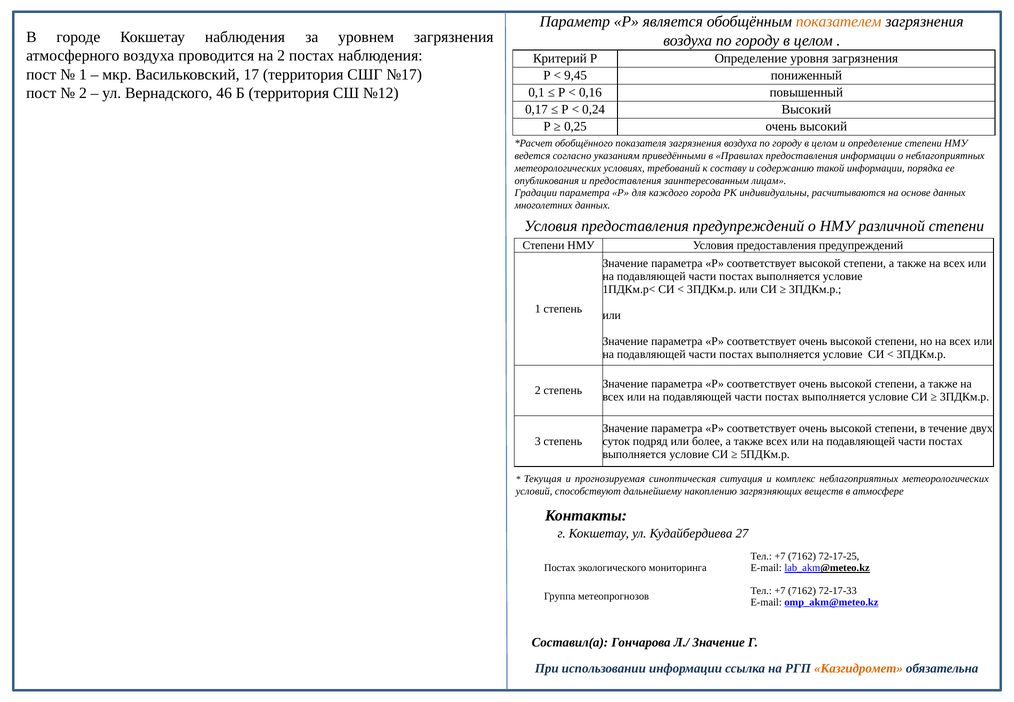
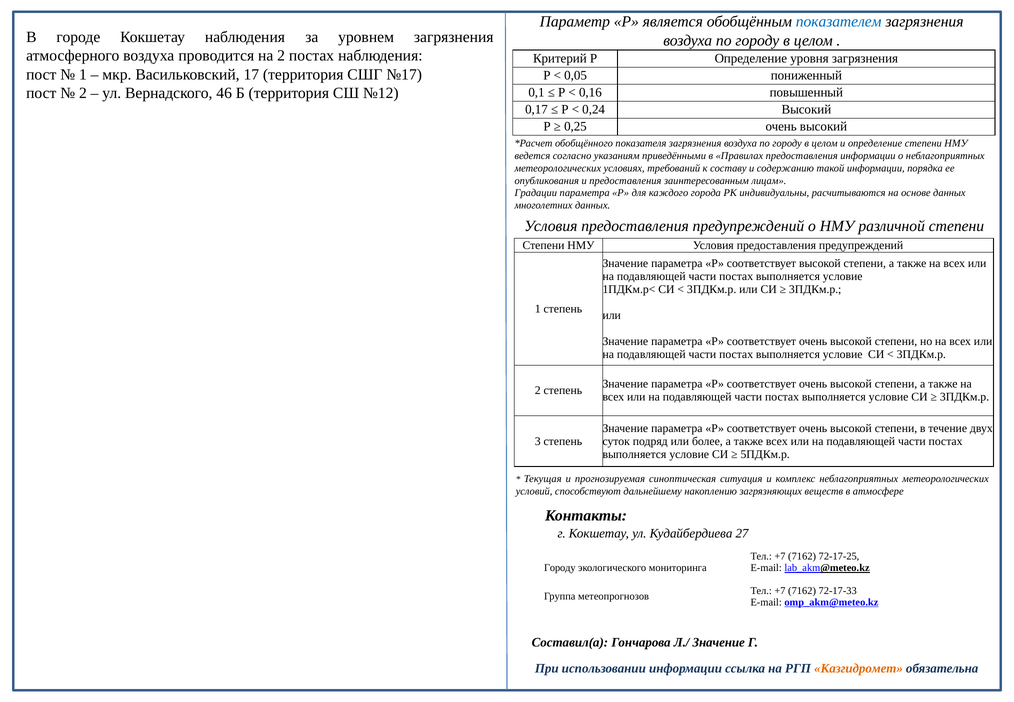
показателем colour: orange -> blue
9,45: 9,45 -> 0,05
Постах at (560, 568): Постах -> Городу
